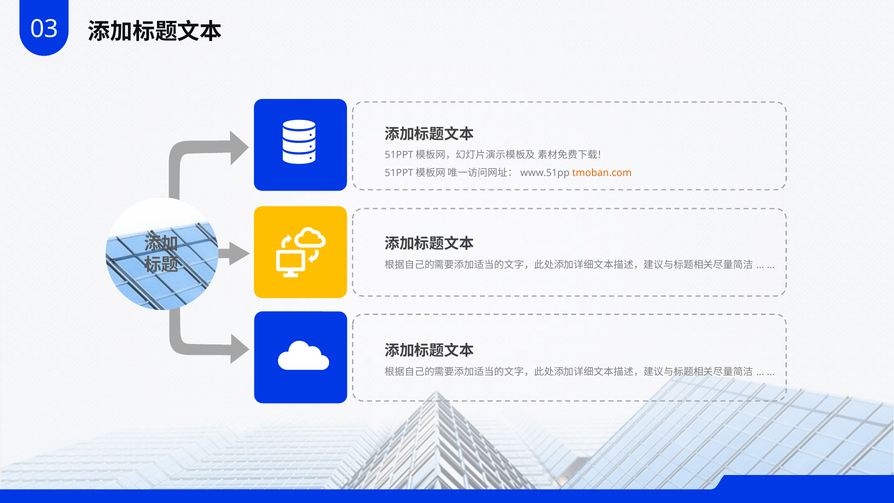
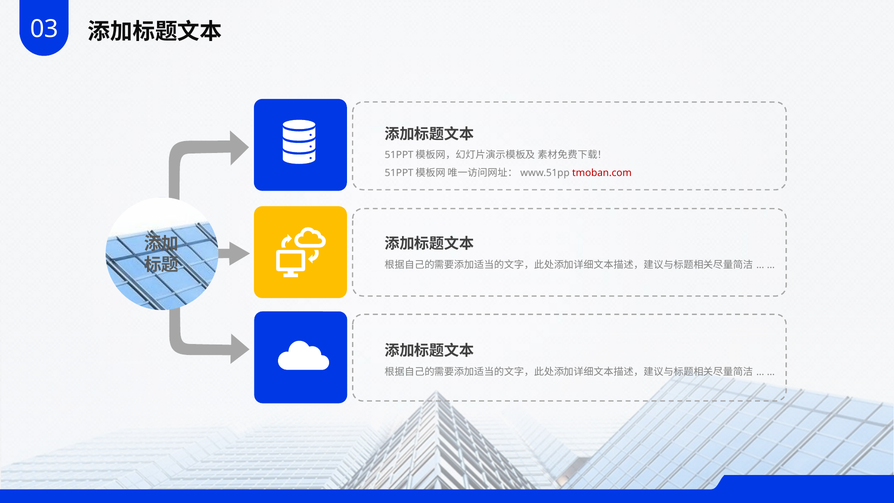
tmoban.com colour: orange -> red
